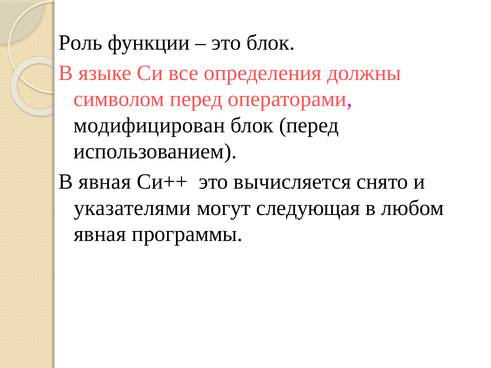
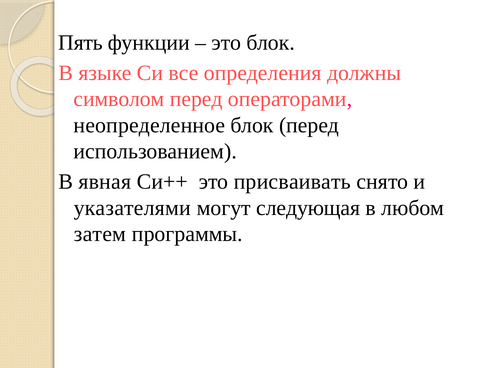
Роль: Роль -> Пять
модифицирован: модифицирован -> неопределенное
вычисляется: вычисляется -> присваивать
явная at (100, 234): явная -> затем
